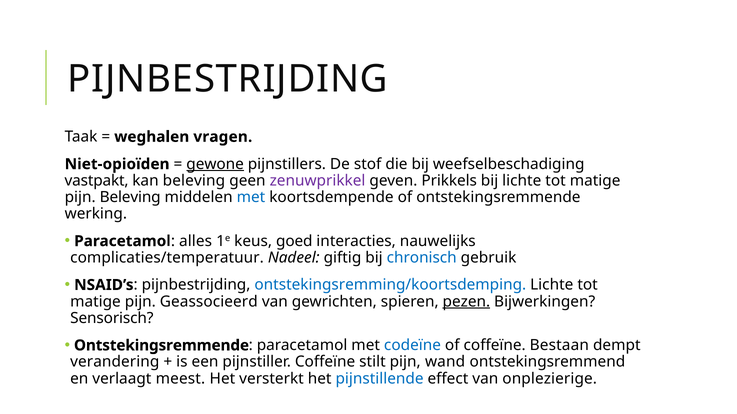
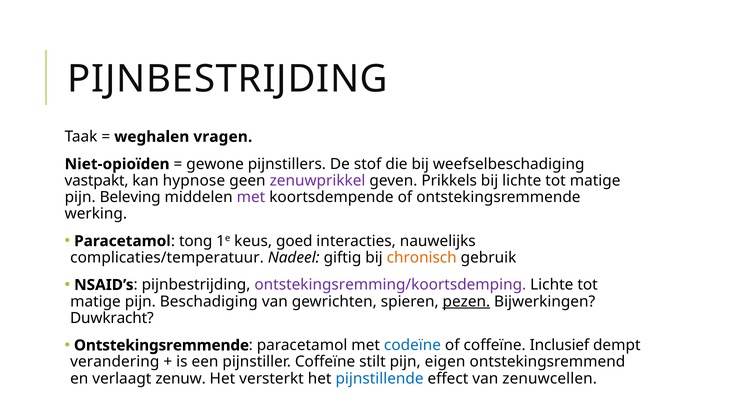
gewone underline: present -> none
kan beleving: beleving -> hypnose
met at (251, 197) colour: blue -> purple
alles: alles -> tong
chronisch colour: blue -> orange
ontstekingsremming/koortsdemping colour: blue -> purple
Geassocieerd: Geassocieerd -> Beschadiging
Sensorisch: Sensorisch -> Duwkracht
Bestaan: Bestaan -> Inclusief
wand: wand -> eigen
meest: meest -> zenuw
onplezierige: onplezierige -> zenuwcellen
